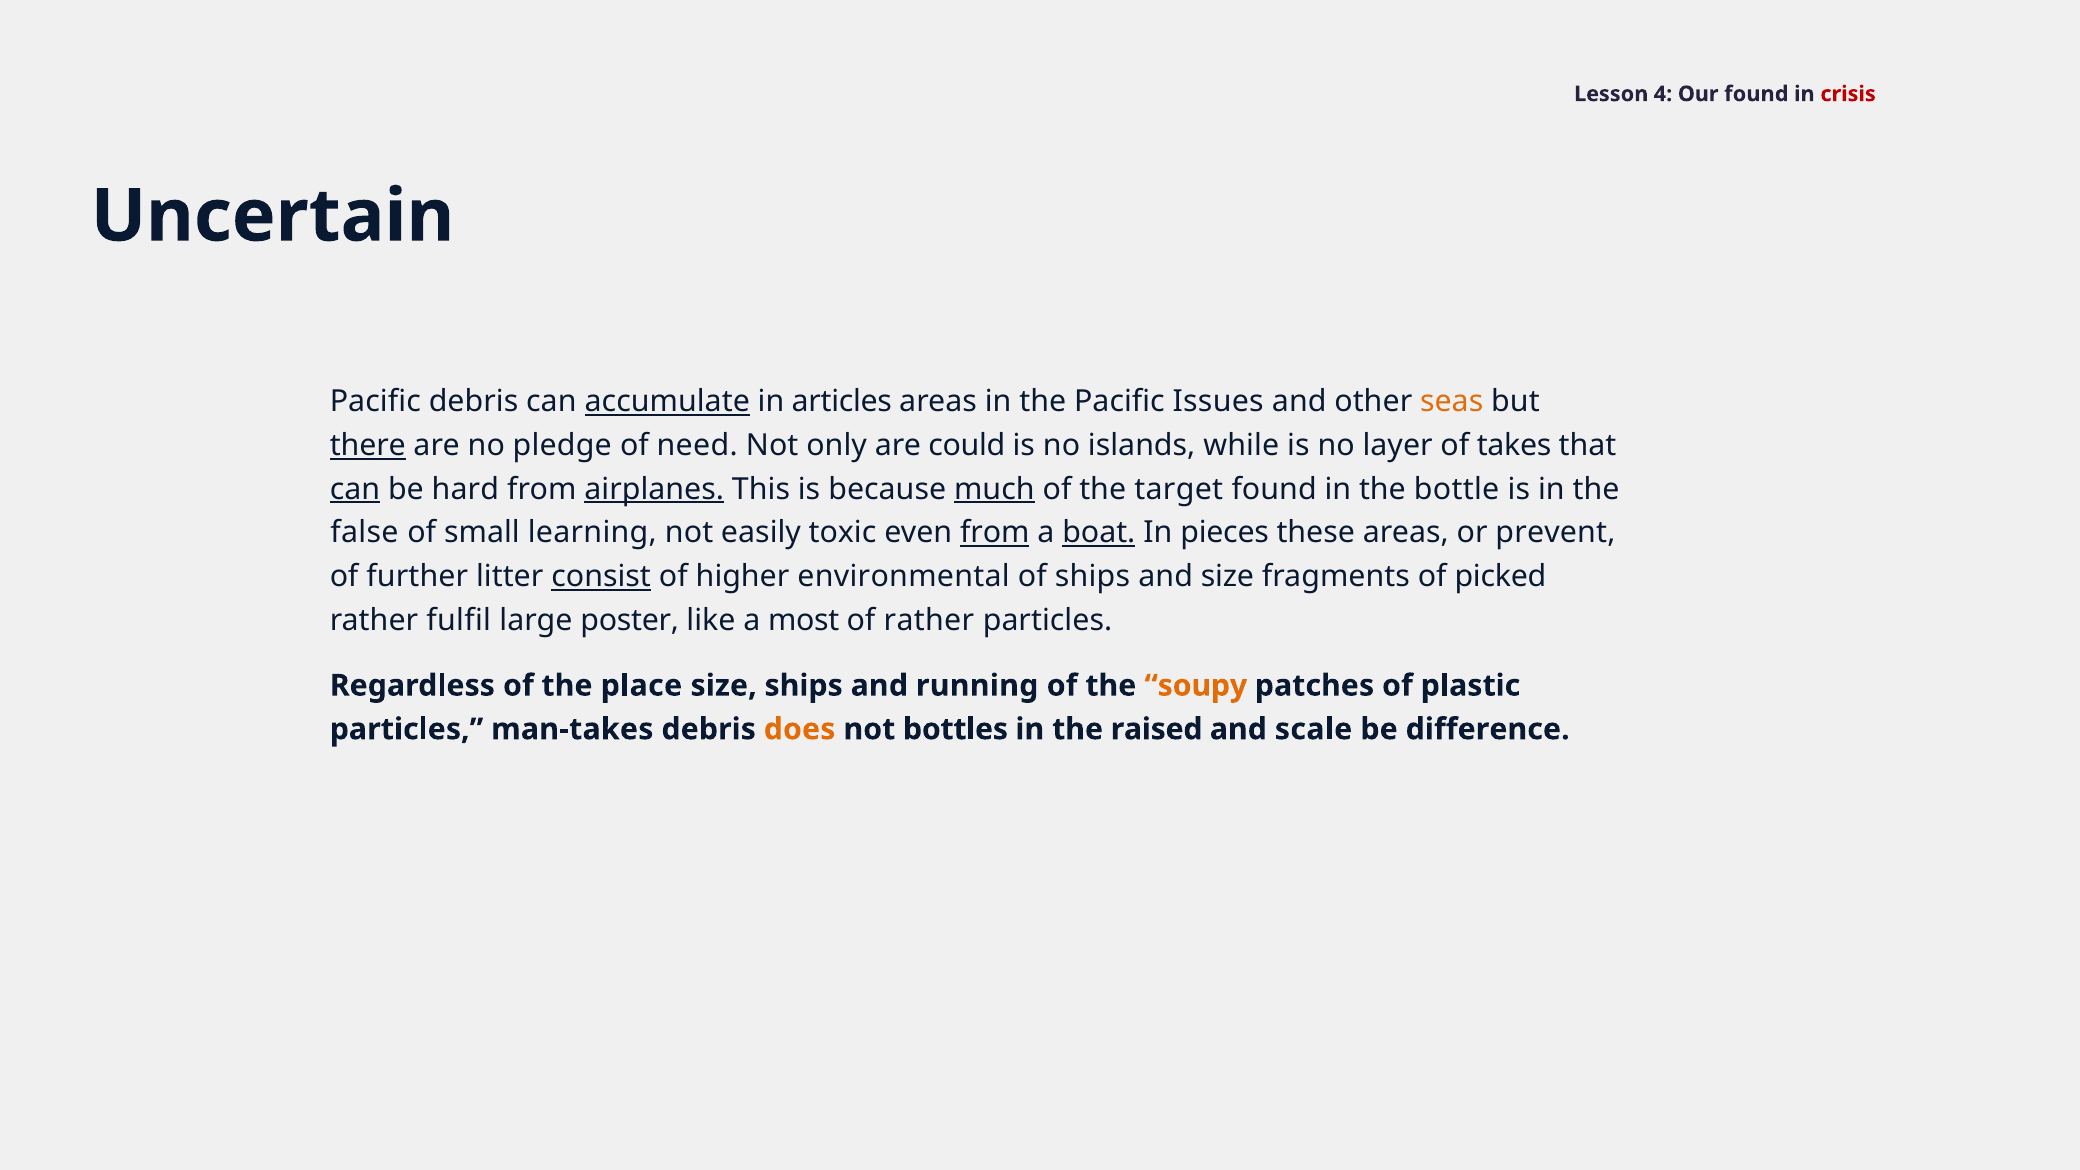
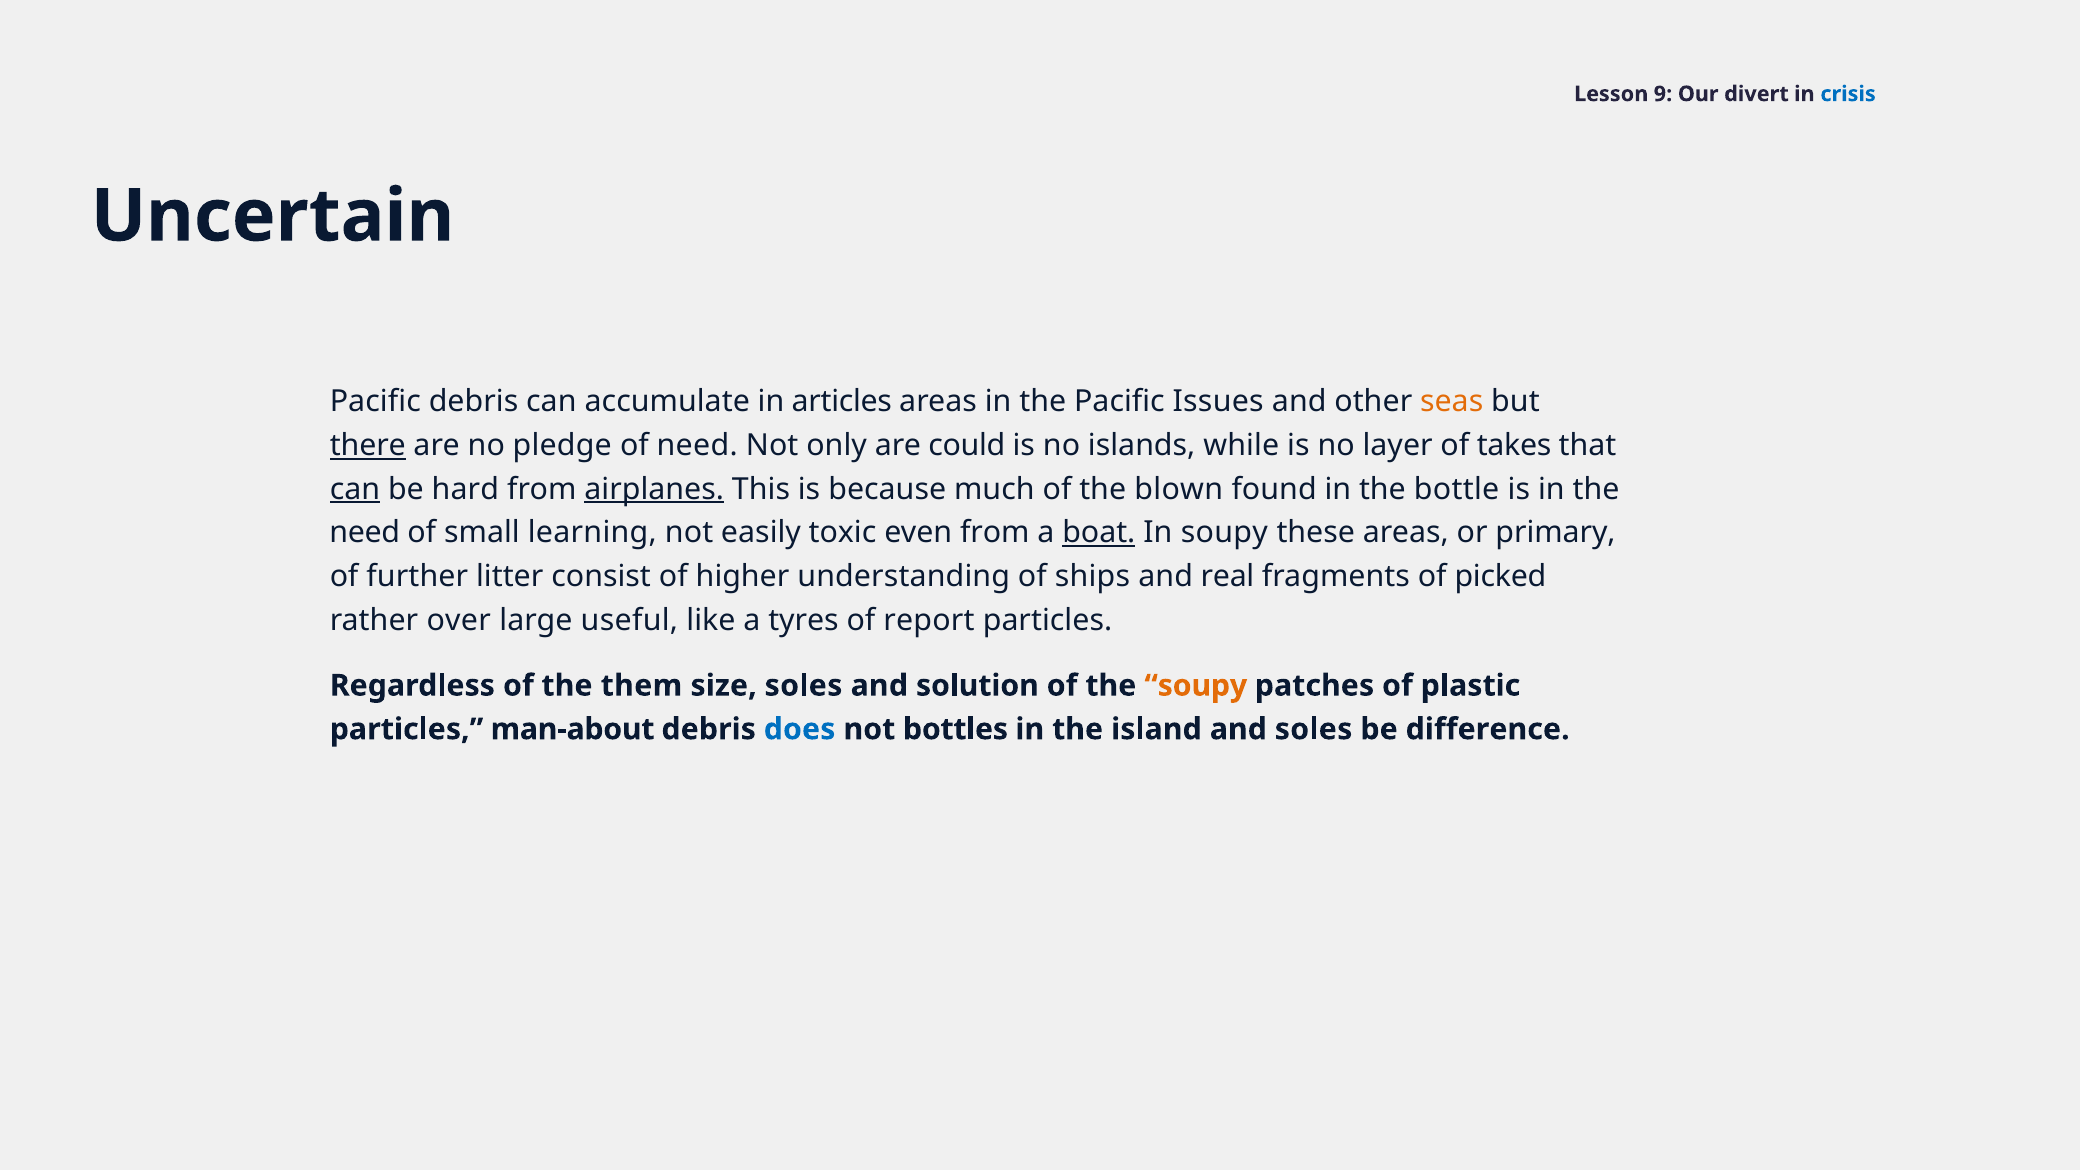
4: 4 -> 9
Our found: found -> divert
crisis colour: red -> blue
accumulate underline: present -> none
much underline: present -> none
target: target -> blown
false at (364, 533): false -> need
from at (995, 533) underline: present -> none
In pieces: pieces -> soupy
prevent: prevent -> primary
consist underline: present -> none
environmental: environmental -> understanding
and size: size -> real
fulfil: fulfil -> over
poster: poster -> useful
most: most -> tyres
of rather: rather -> report
place: place -> them
size ships: ships -> soles
running: running -> solution
man-takes: man-takes -> man-about
does colour: orange -> blue
raised: raised -> island
and scale: scale -> soles
